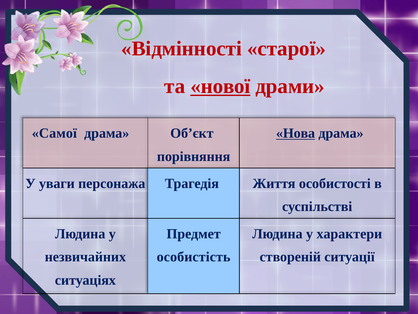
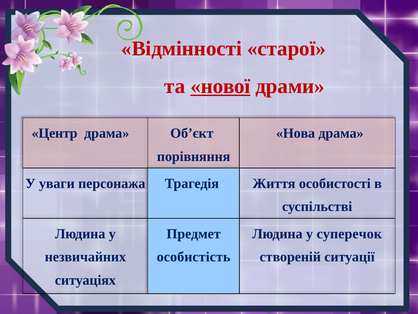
Самої: Самої -> Центр
Нова underline: present -> none
характери: характери -> суперечок
